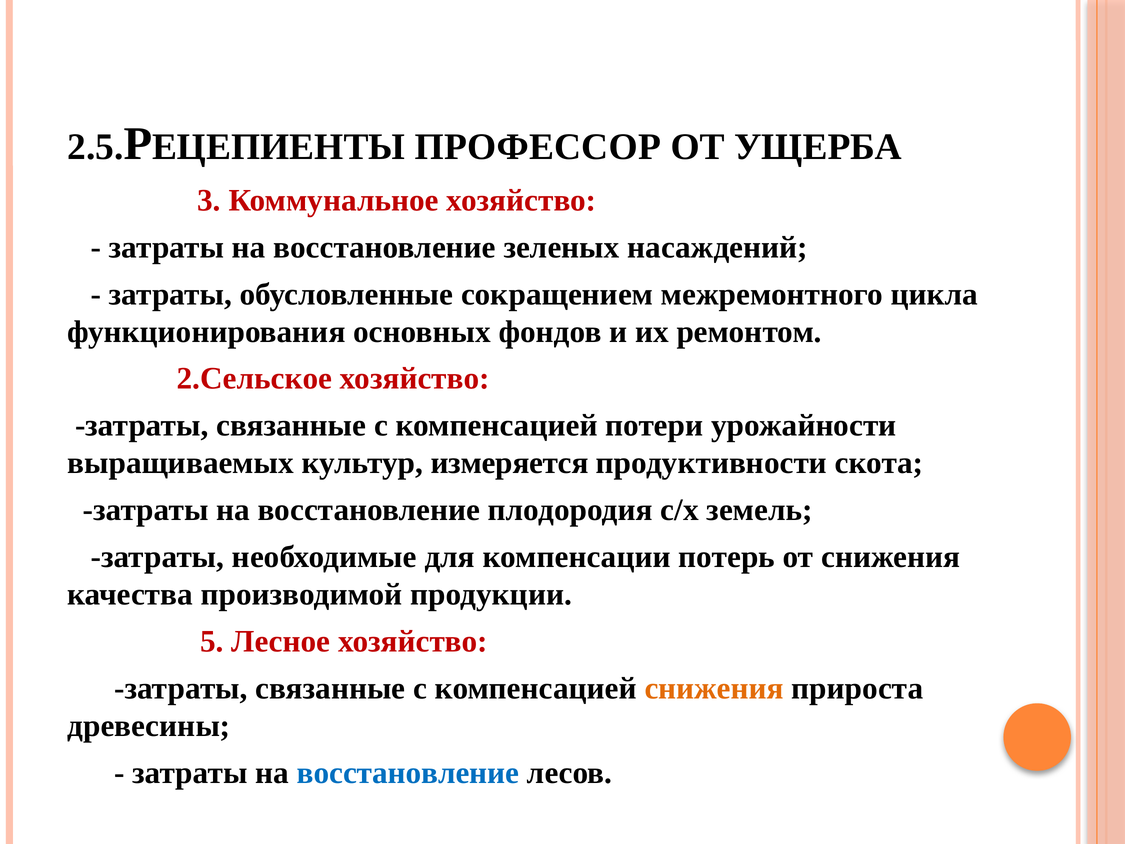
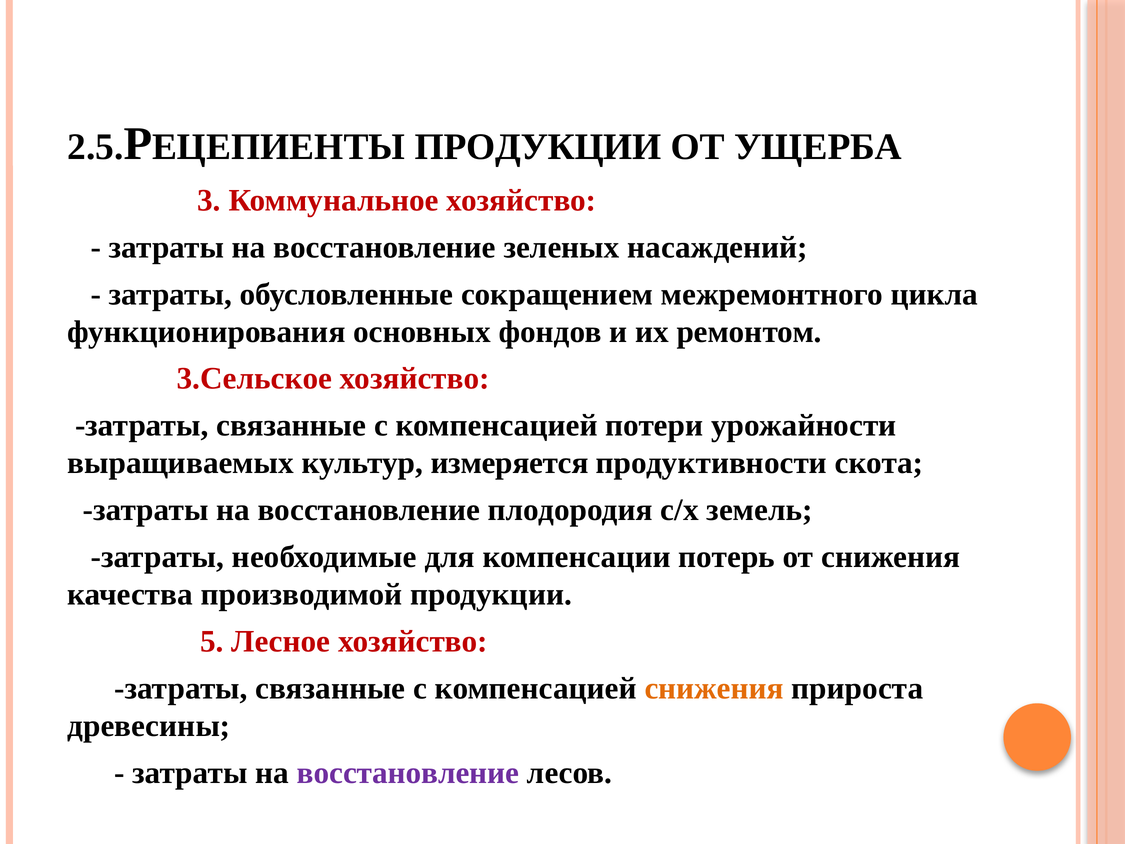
ПРОФЕССОР at (538, 147): ПРОФЕССОР -> ПРОДУКЦИИ
2.Сельское: 2.Сельское -> 3.Сельское
восстановление at (408, 772) colour: blue -> purple
